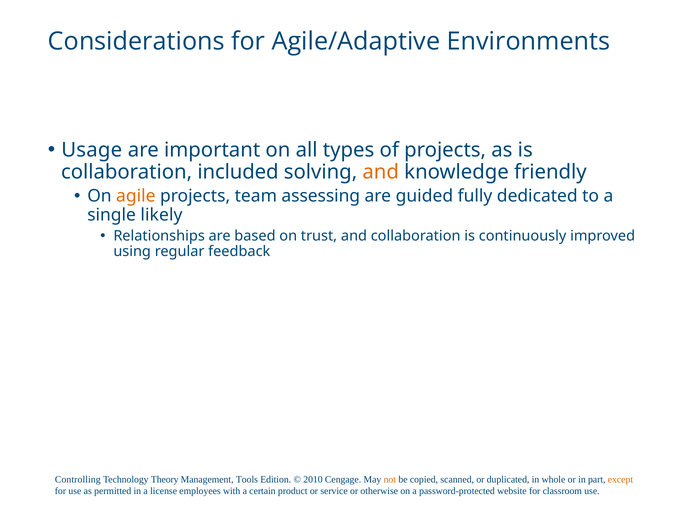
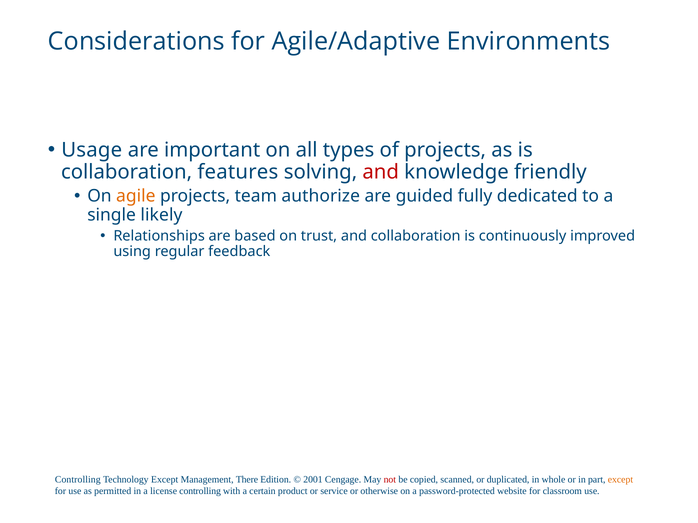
included: included -> features
and at (381, 172) colour: orange -> red
assessing: assessing -> authorize
Technology Theory: Theory -> Except
Tools: Tools -> There
2010: 2010 -> 2001
not colour: orange -> red
license employees: employees -> controlling
